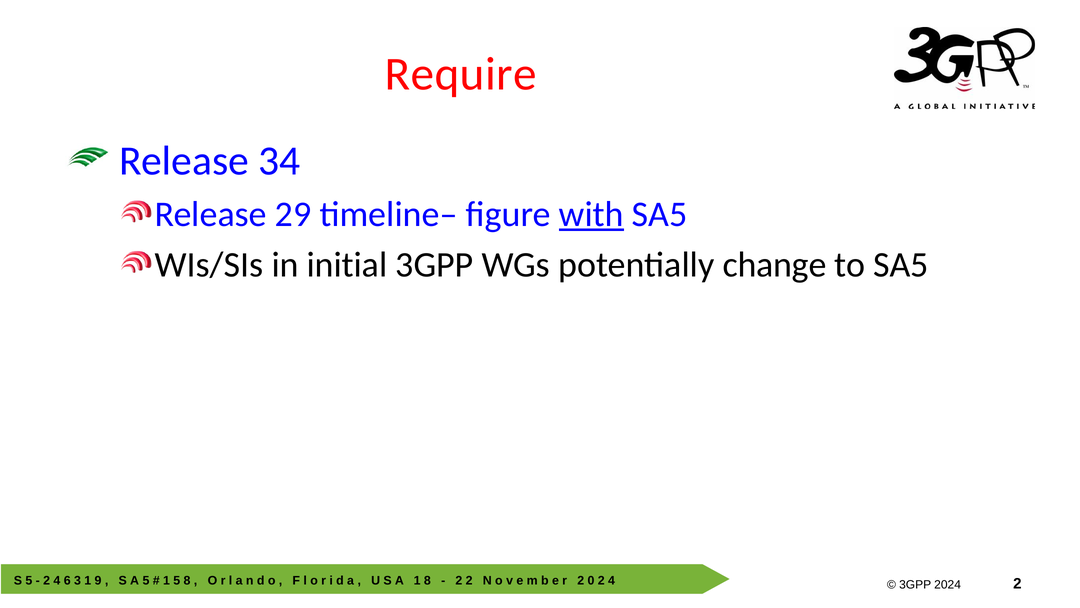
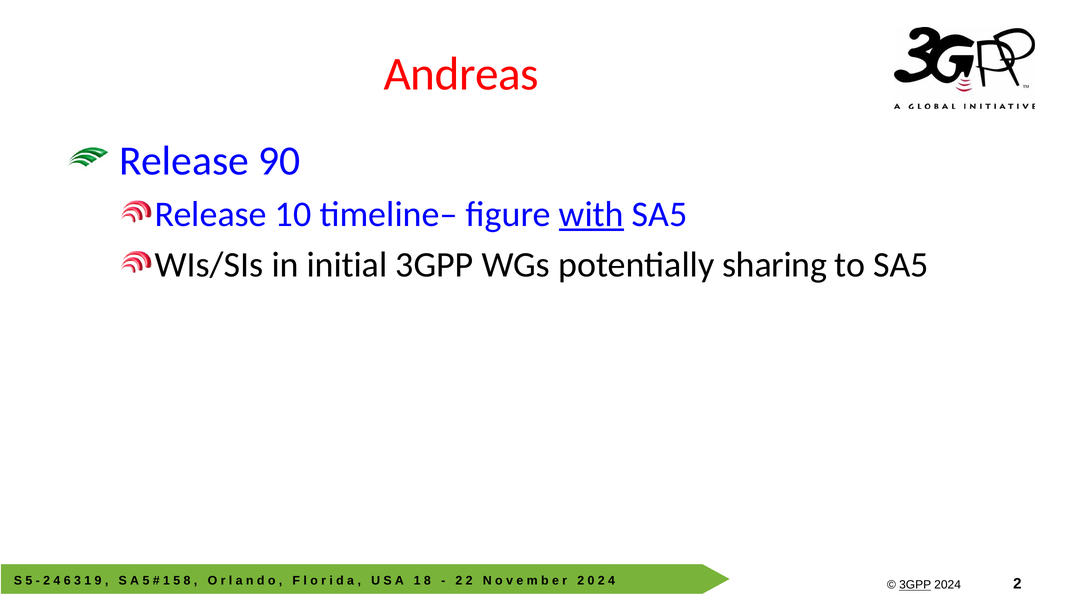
Require: Require -> Andreas
34: 34 -> 90
29: 29 -> 10
change: change -> sharing
3GPP at (915, 584) underline: none -> present
